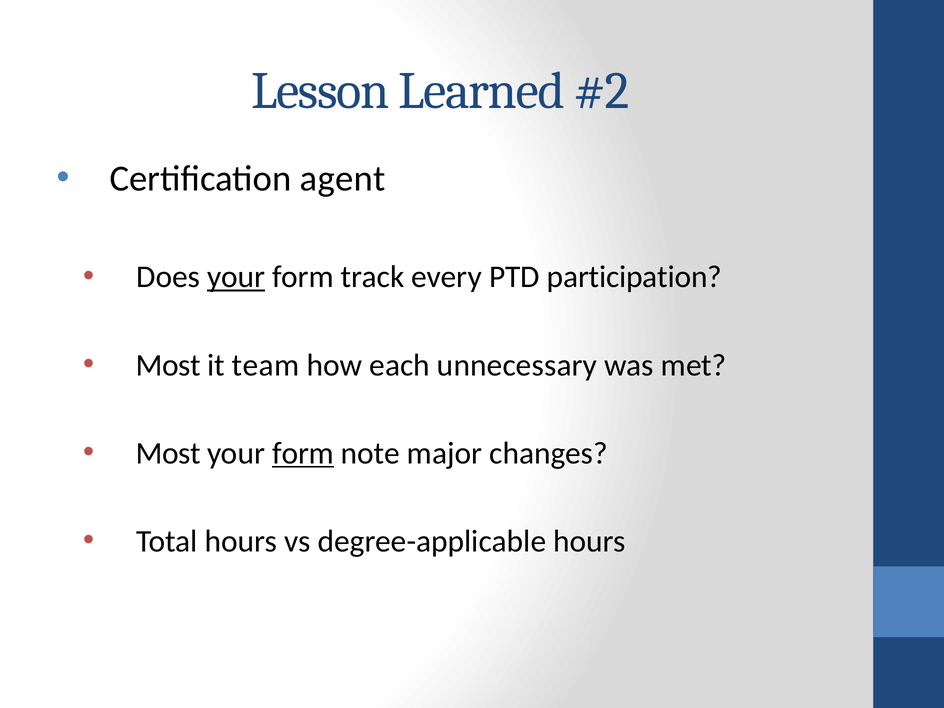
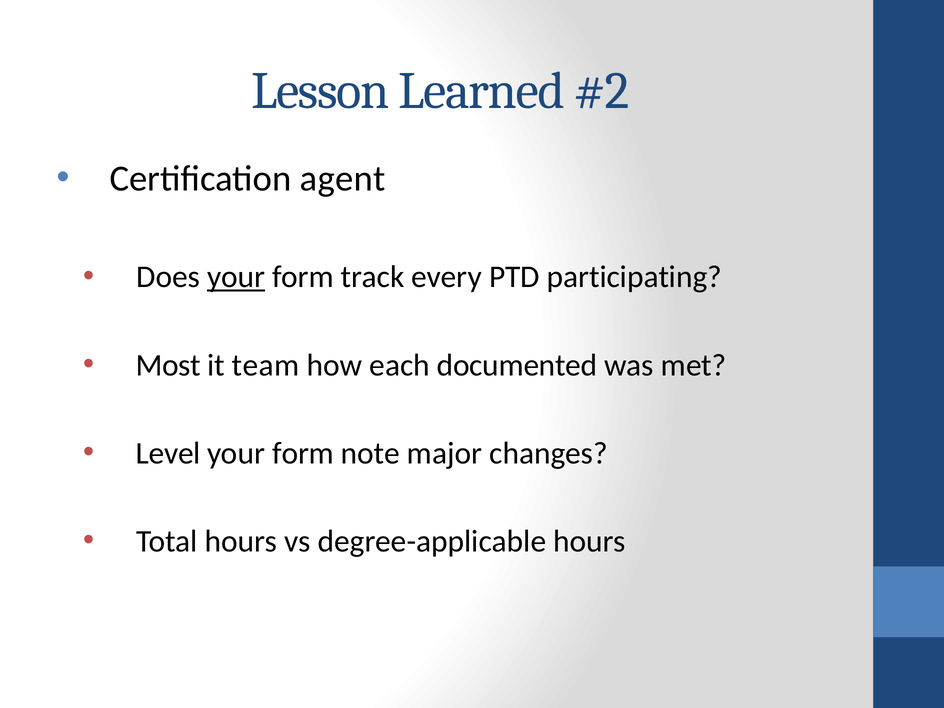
participation: participation -> participating
unnecessary: unnecessary -> documented
Most at (168, 453): Most -> Level
form at (303, 453) underline: present -> none
